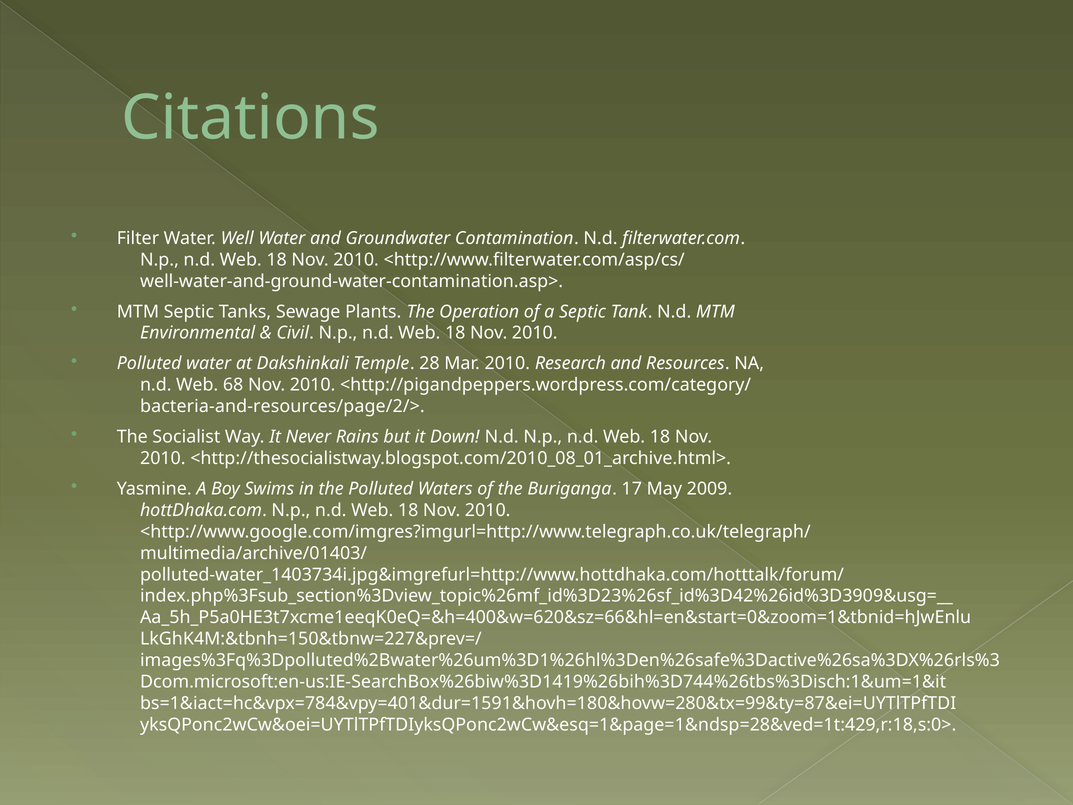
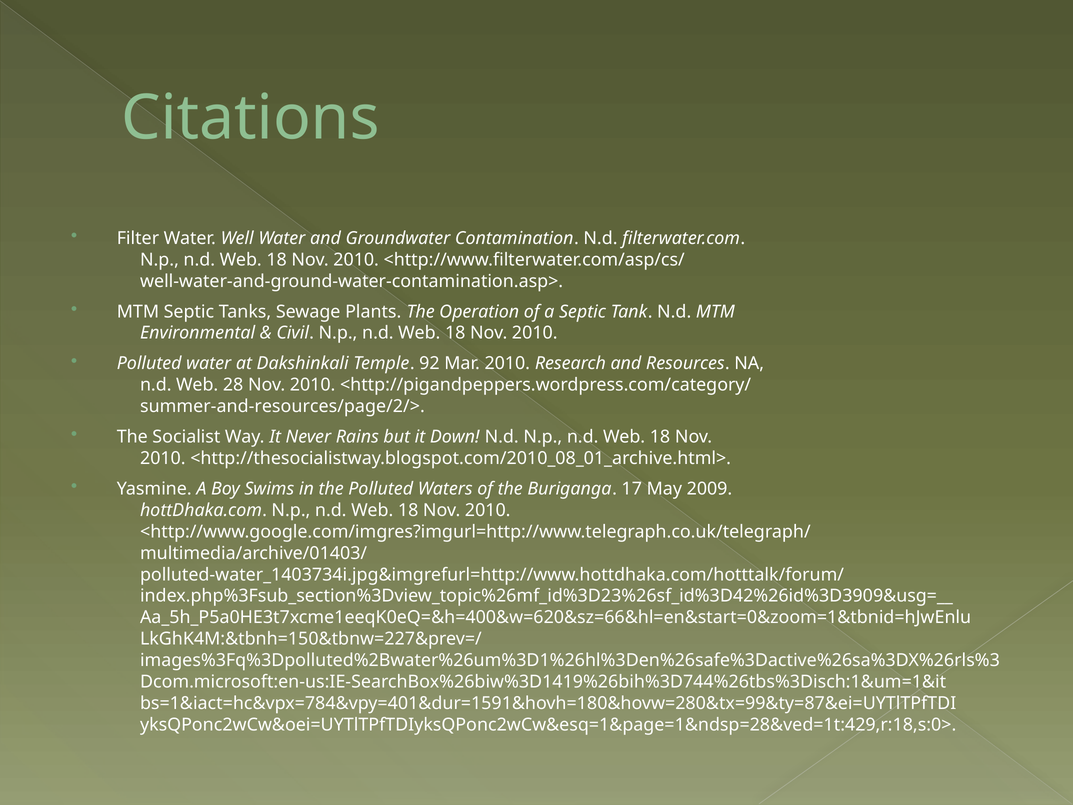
28: 28 -> 92
68: 68 -> 28
bacteria-and-resources/page/2/>: bacteria-and-resources/page/2/> -> summer-and-resources/page/2/>
